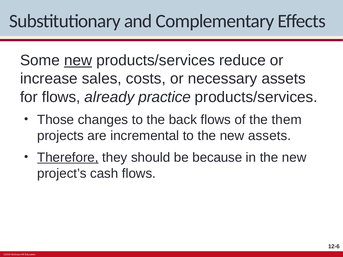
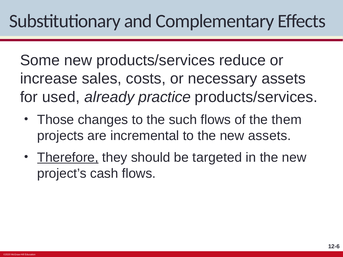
new at (78, 60) underline: present -> none
for flows: flows -> used
back: back -> such
because: because -> targeted
